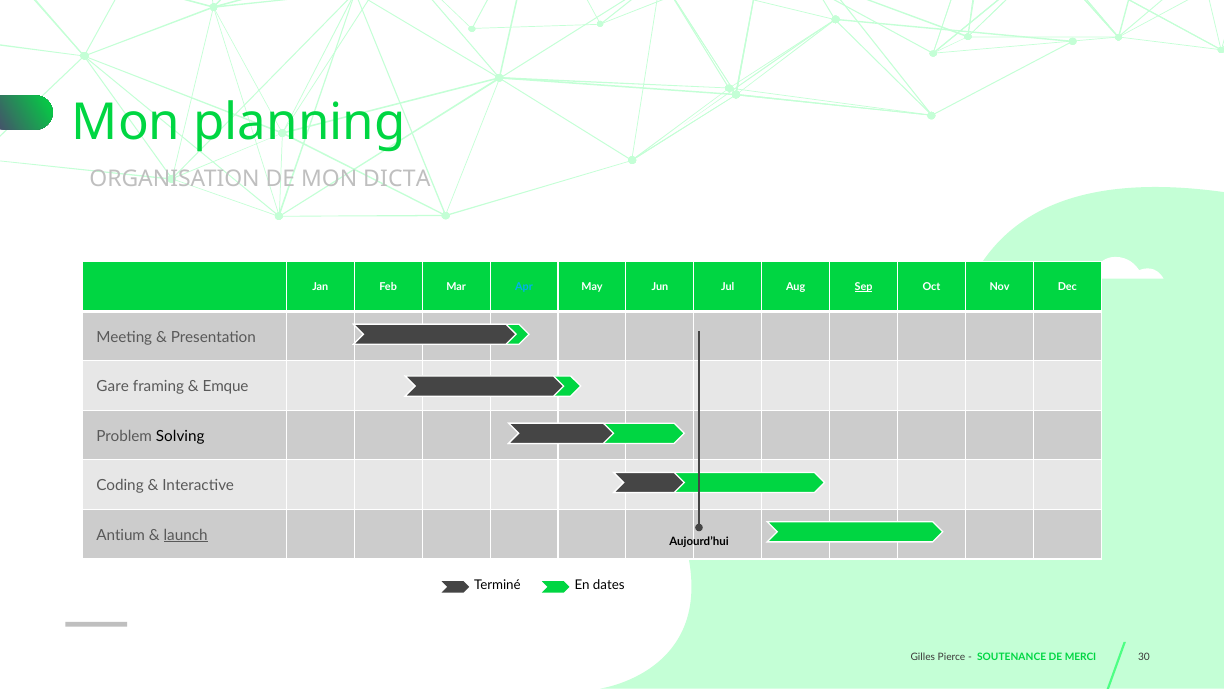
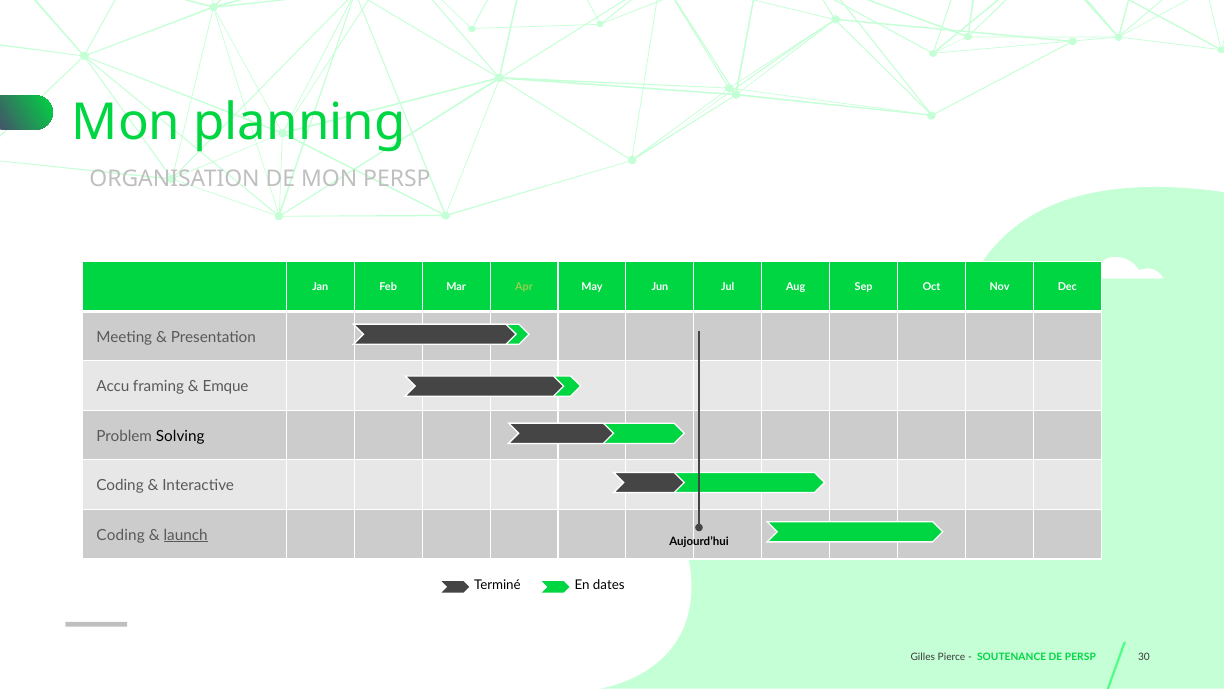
MON DICTA: DICTA -> PERSP
Apr colour: light blue -> light green
Sep underline: present -> none
Gare: Gare -> Accu
Antium at (121, 535): Antium -> Coding
DE MERCI: MERCI -> PERSP
